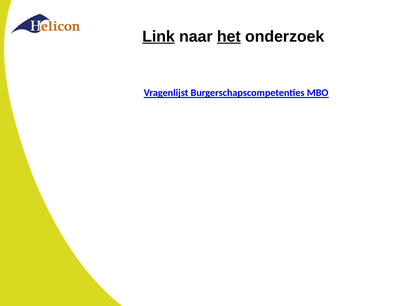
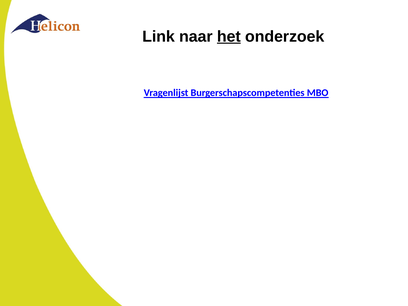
Link underline: present -> none
